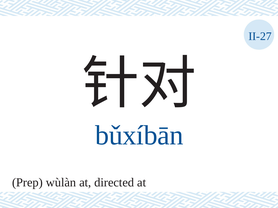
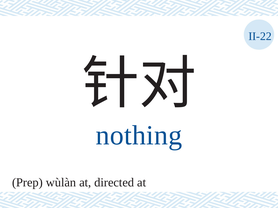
II-27: II-27 -> II-22
bǔxíbān: bǔxíbān -> nothing
